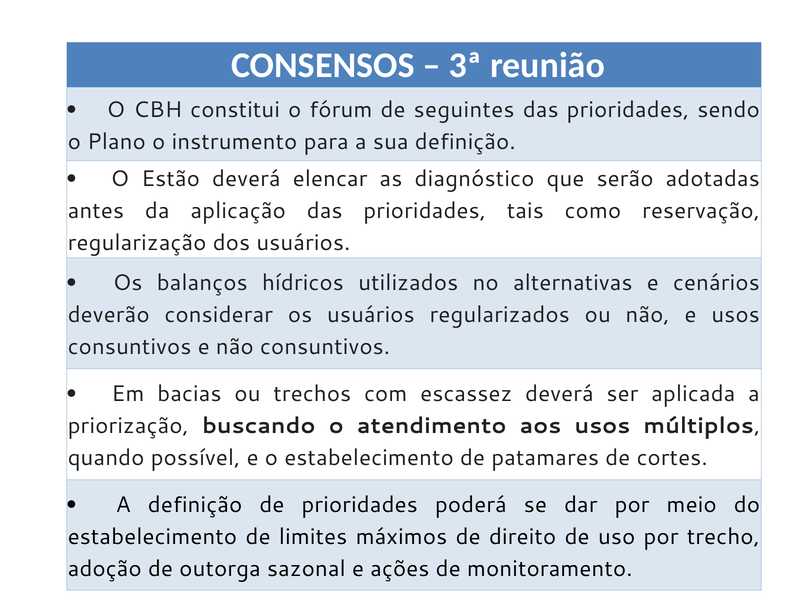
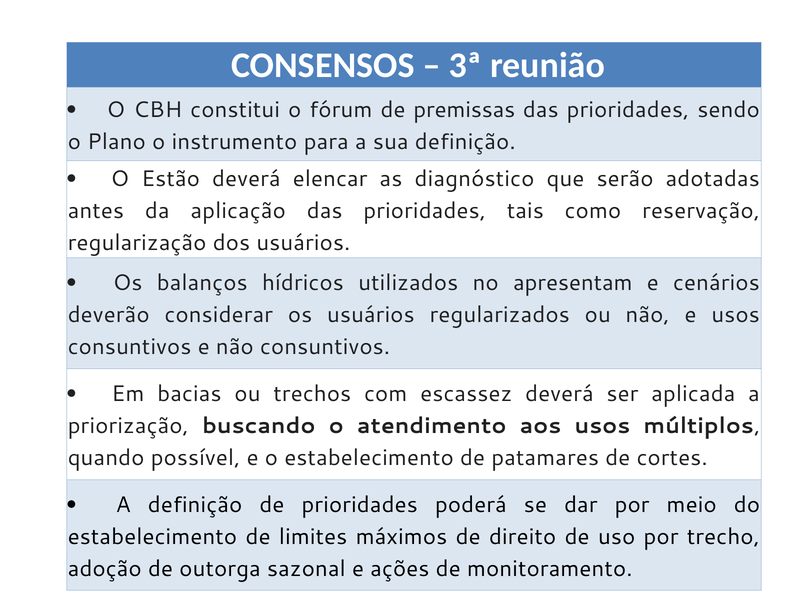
seguintes: seguintes -> premissas
alternativas: alternativas -> apresentam
